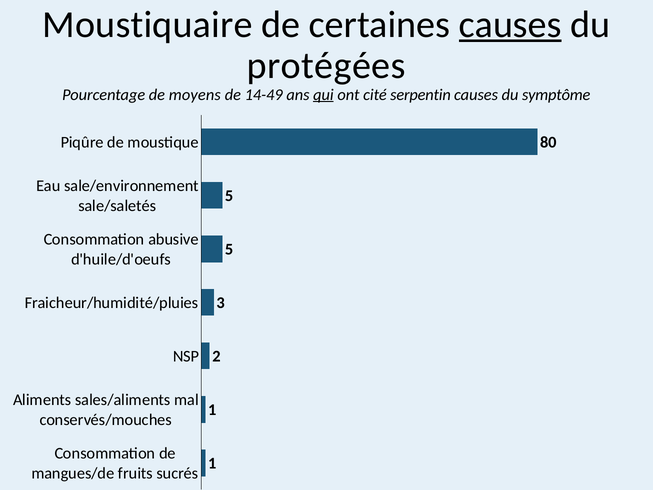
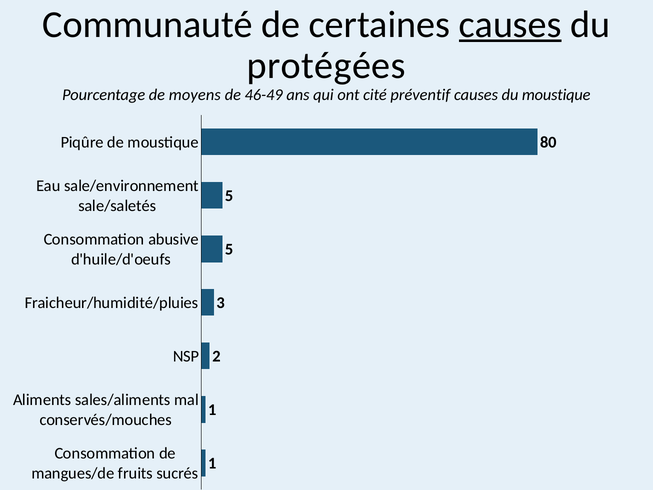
Moustiquaire: Moustiquaire -> Communauté
14-49: 14-49 -> 46-49
qui underline: present -> none
serpentin: serpentin -> préventif
du symptôme: symptôme -> moustique
